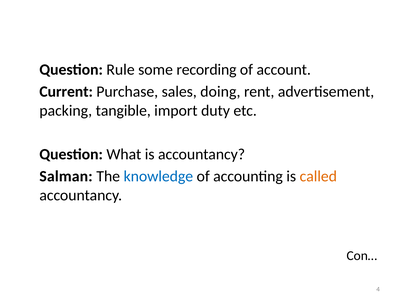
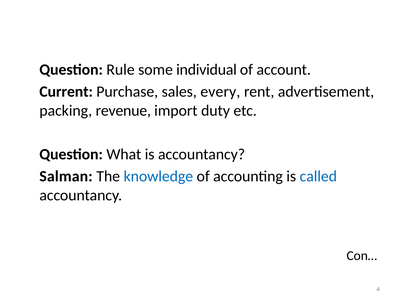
recording: recording -> individual
doing: doing -> every
tangible: tangible -> revenue
called colour: orange -> blue
